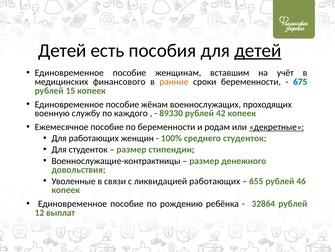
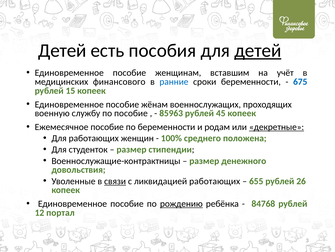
ранние colour: orange -> blue
по каждого: каждого -> пособие
89330: 89330 -> 85963
42: 42 -> 45
среднего студенток: студенток -> положена
связи underline: none -> present
46: 46 -> 26
рождению underline: none -> present
32864: 32864 -> 84768
выплат: выплат -> портал
